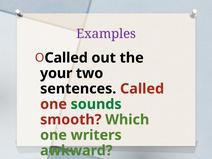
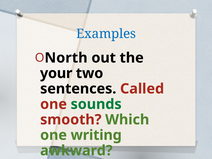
Examples colour: purple -> blue
Called at (66, 58): Called -> North
writers: writers -> writing
